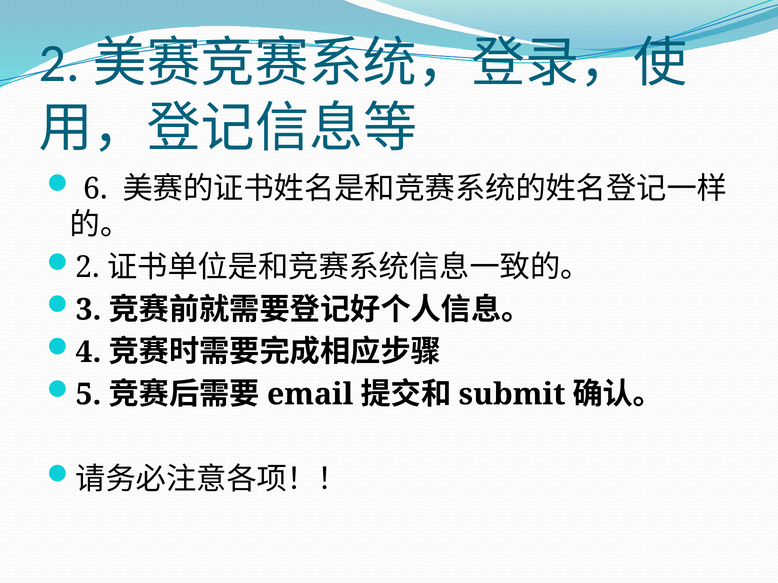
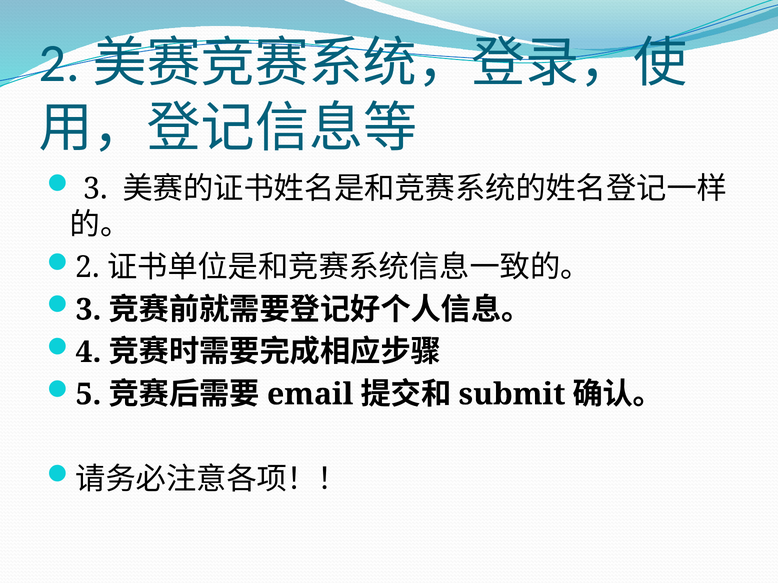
6 at (95, 189): 6 -> 3
